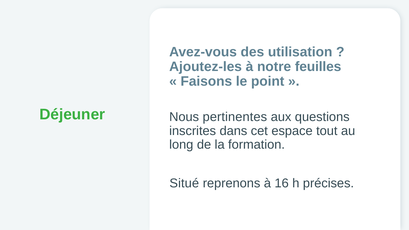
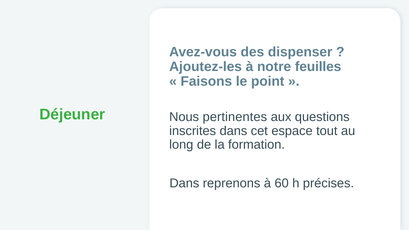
utilisation: utilisation -> dispenser
Situé at (184, 183): Situé -> Dans
16: 16 -> 60
